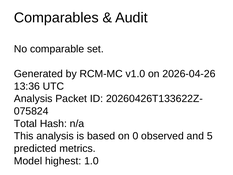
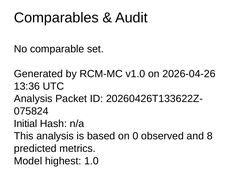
Total: Total -> Initial
5: 5 -> 8
